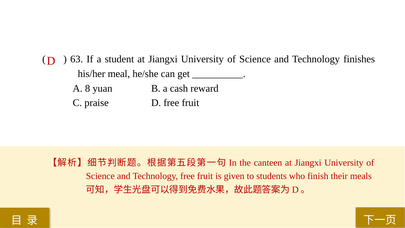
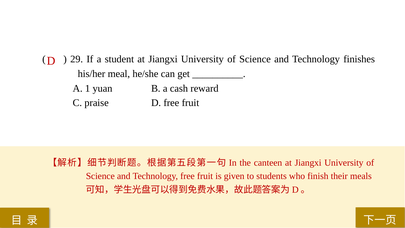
63: 63 -> 29
8: 8 -> 1
